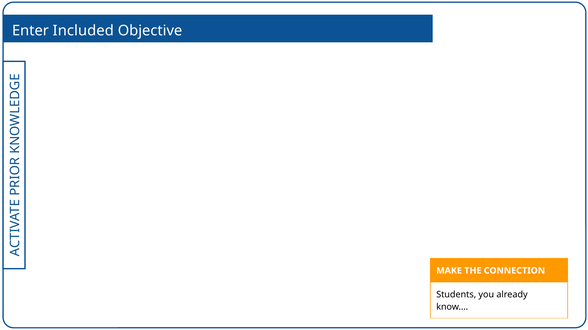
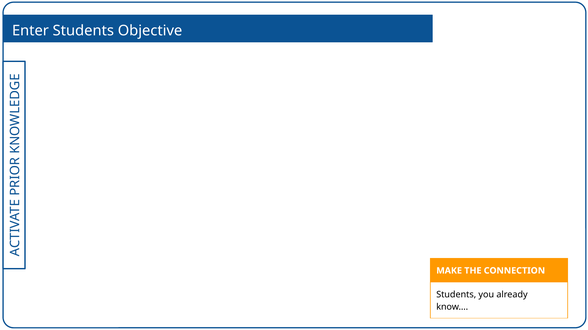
Enter Included: Included -> Students
